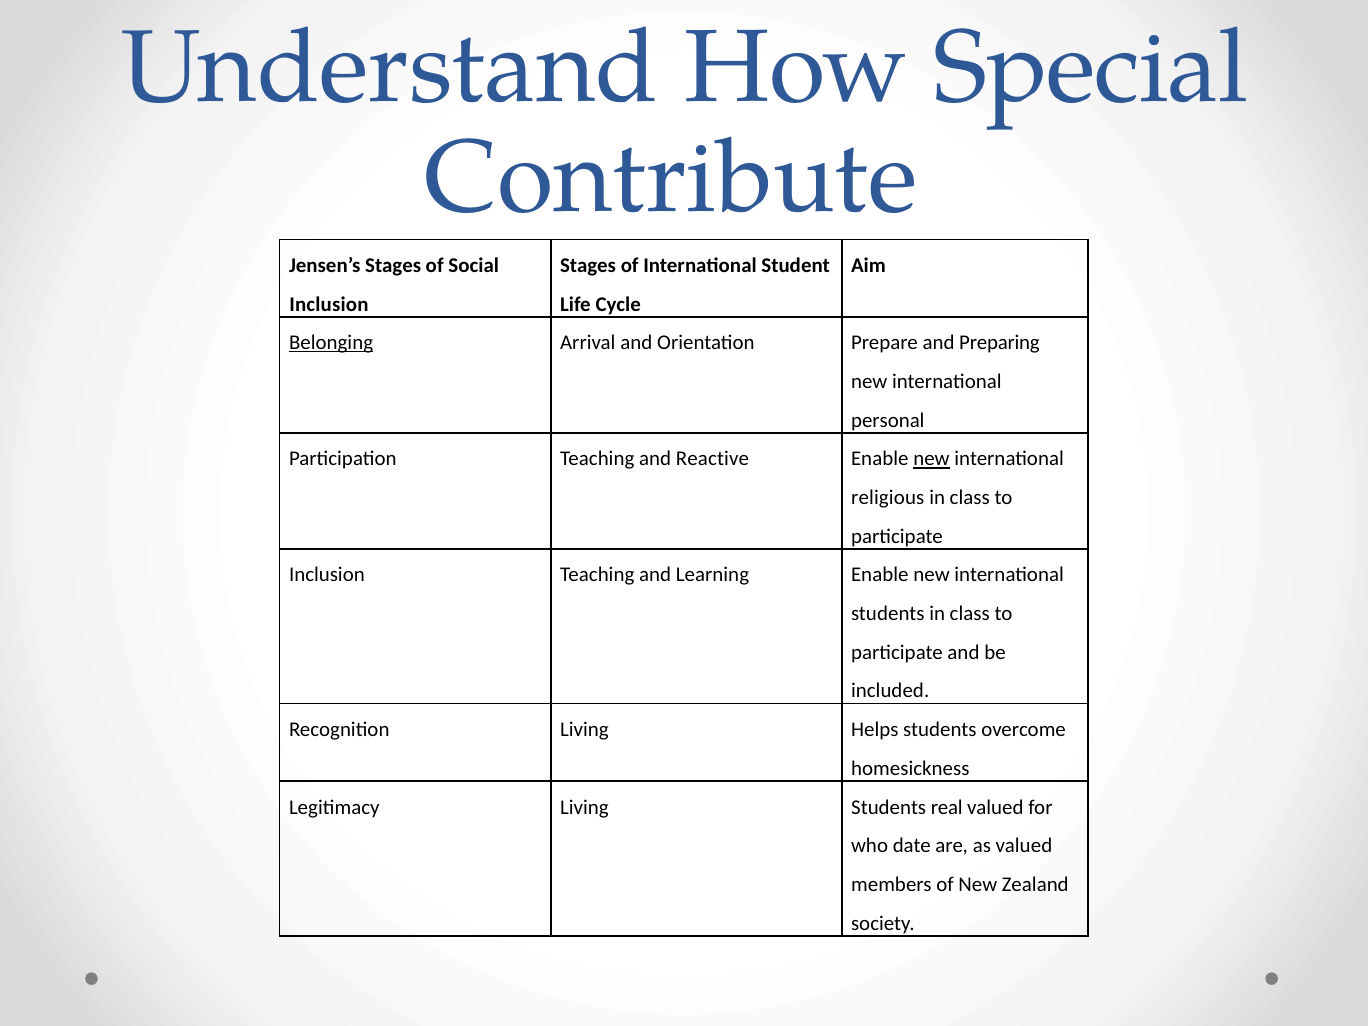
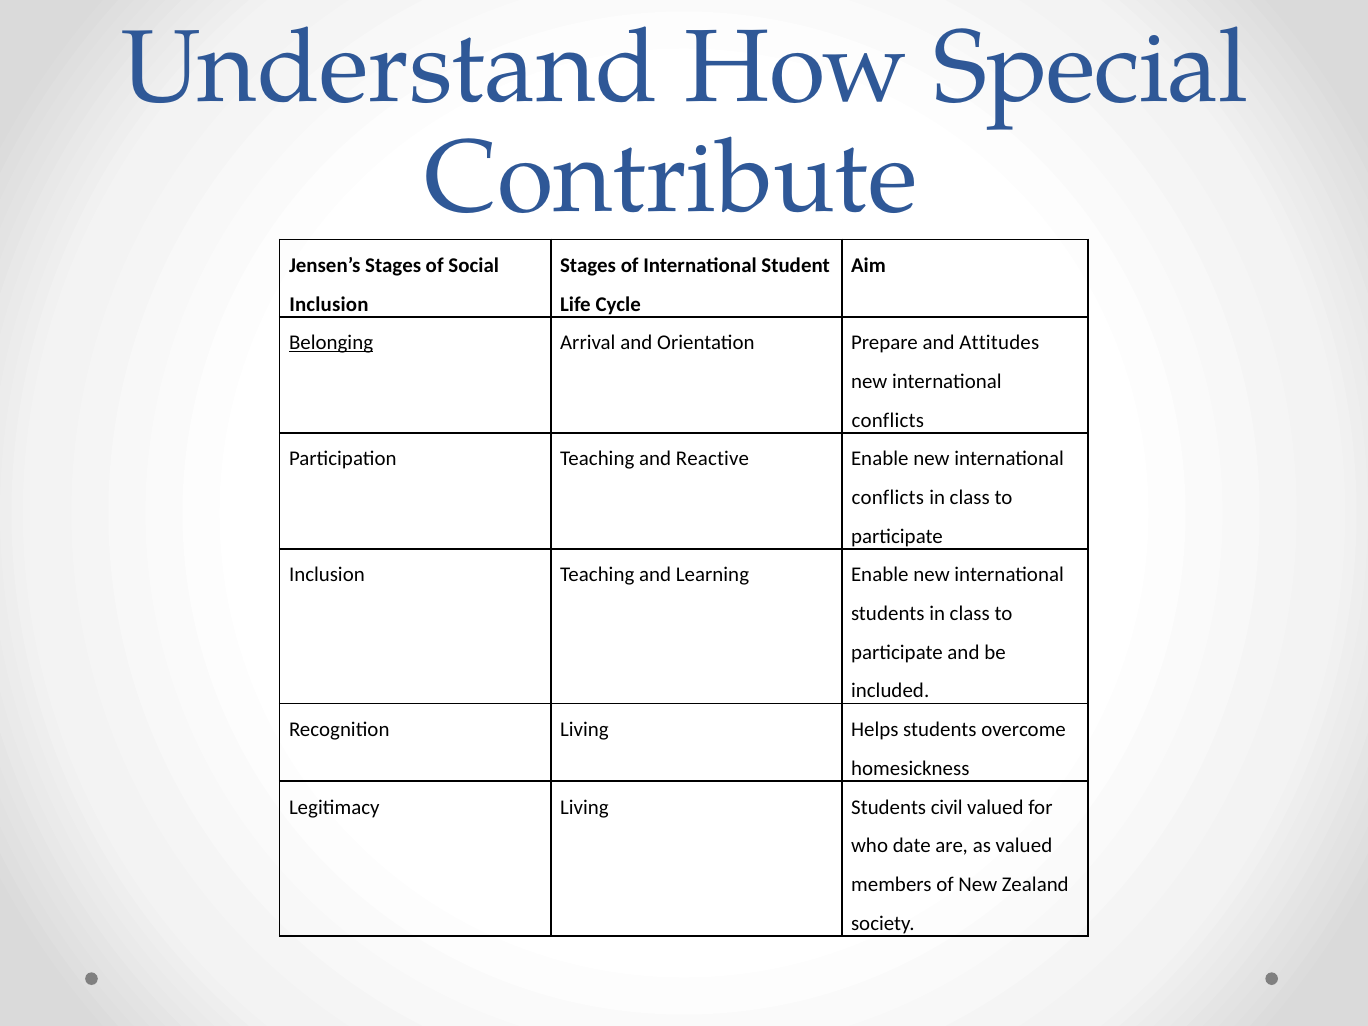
Preparing: Preparing -> Attitudes
personal at (888, 420): personal -> conflicts
new at (932, 459) underline: present -> none
religious at (888, 498): religious -> conflicts
real: real -> civil
